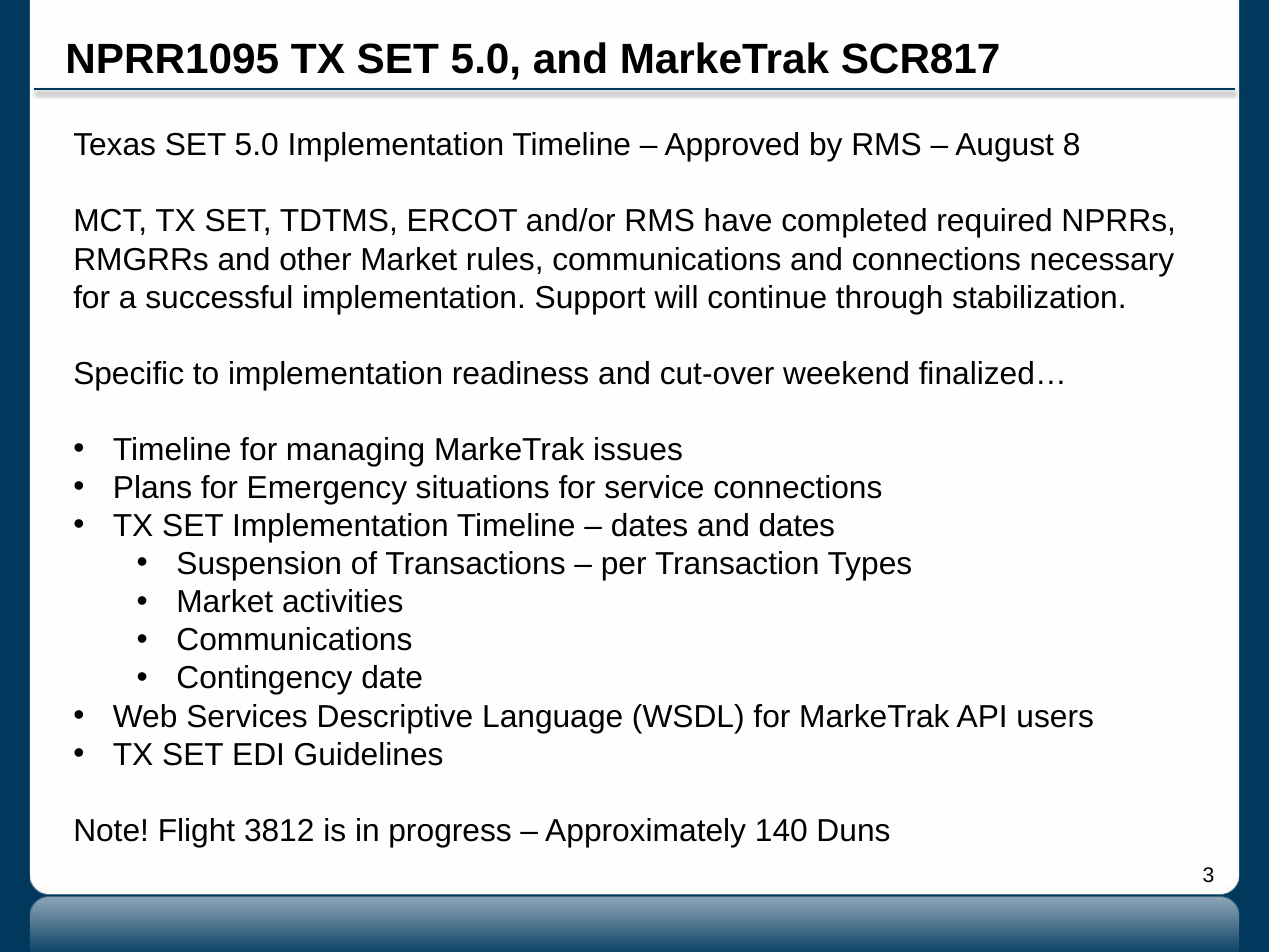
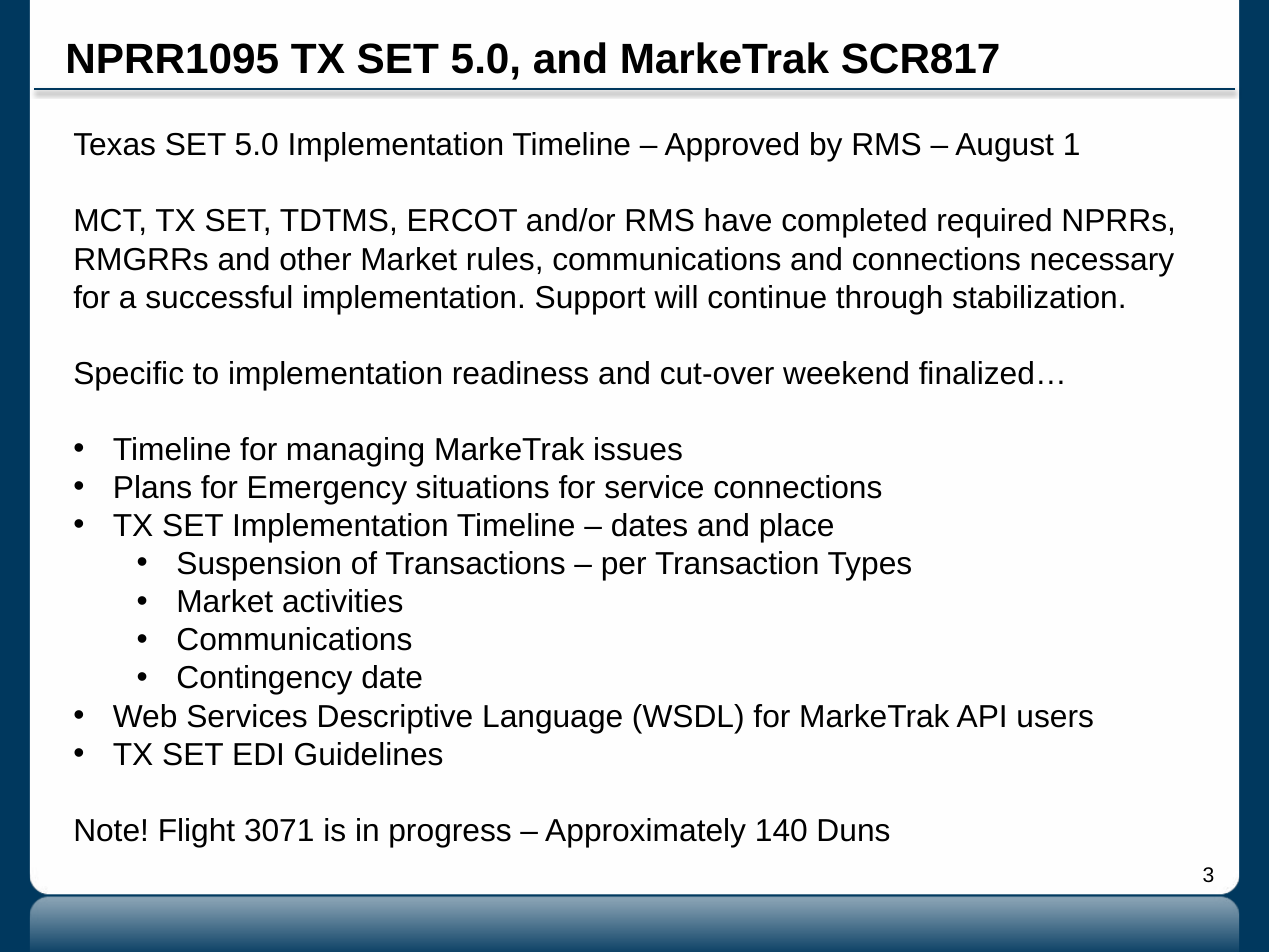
8: 8 -> 1
and dates: dates -> place
3812: 3812 -> 3071
